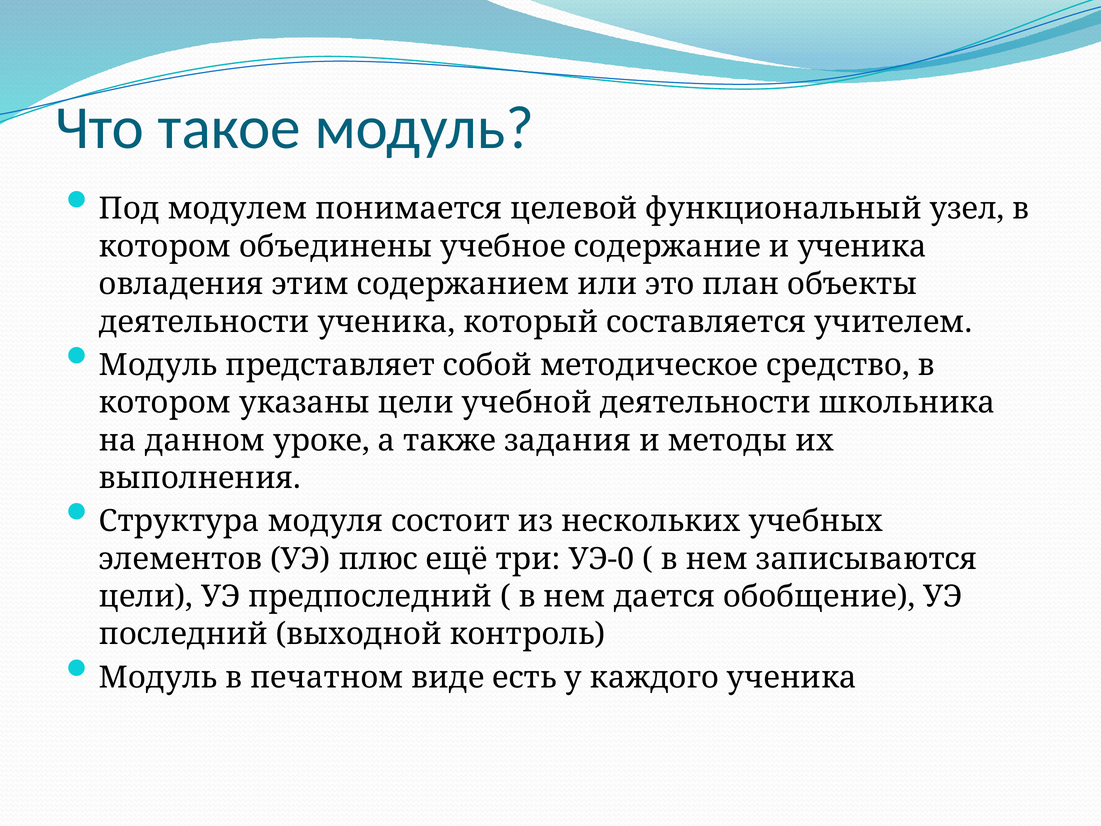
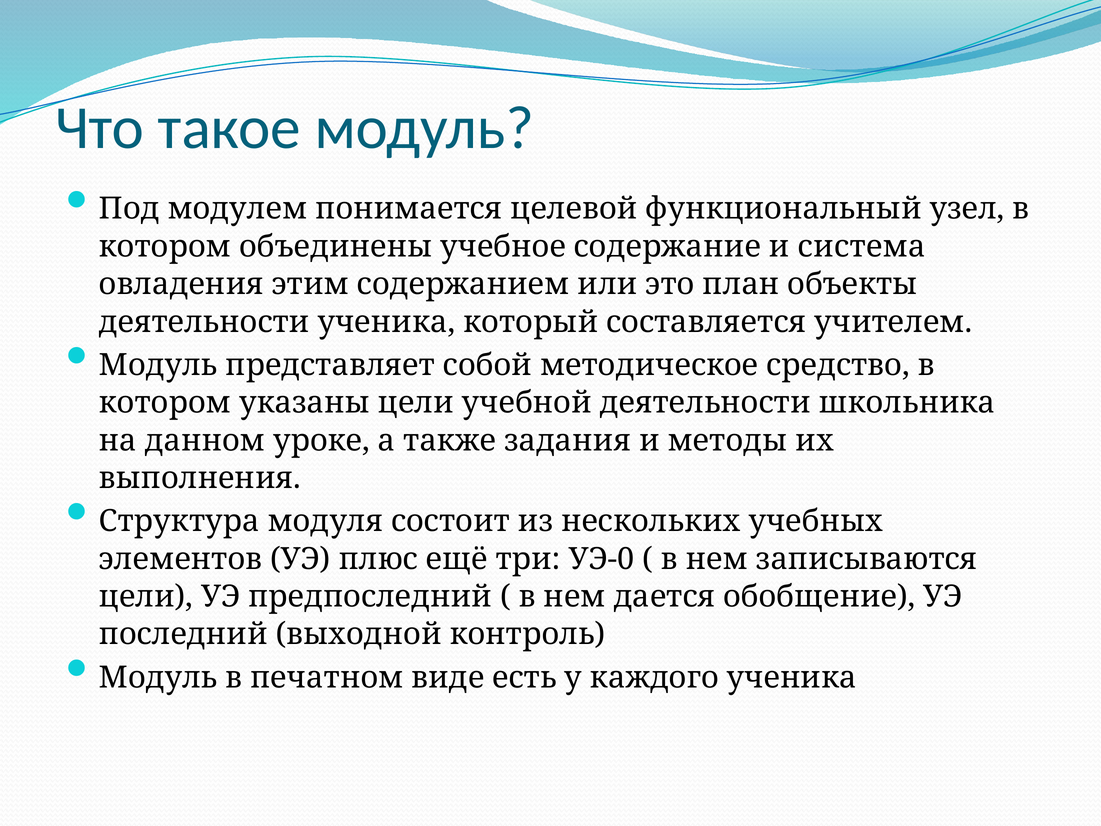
и ученика: ученика -> система
